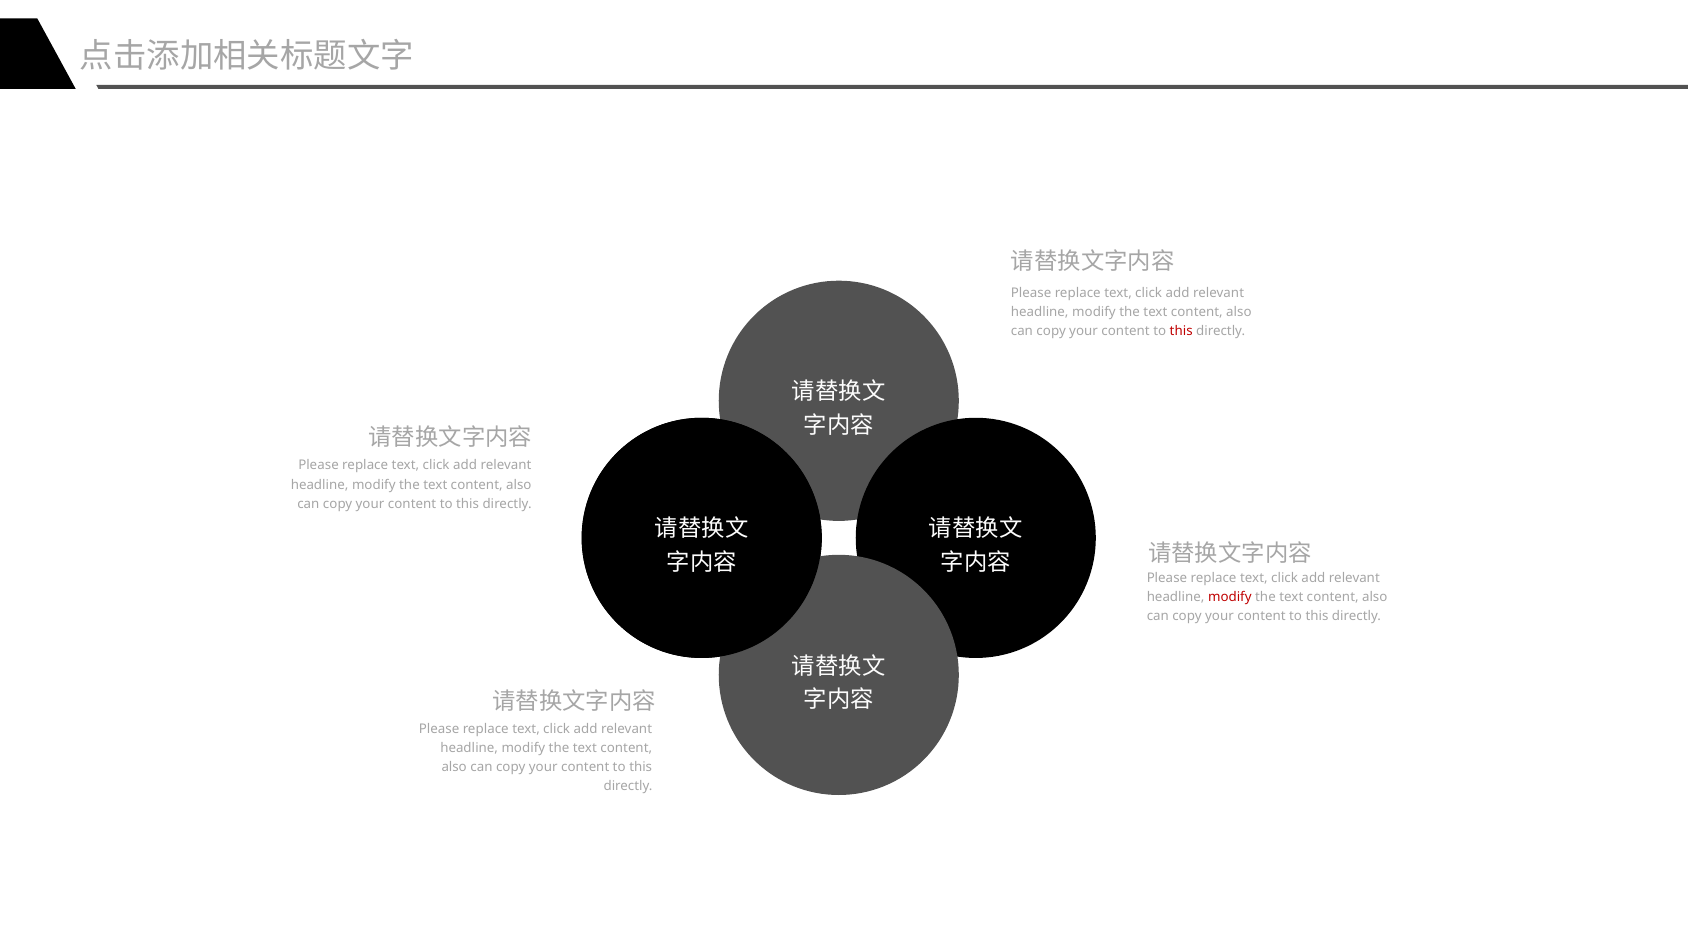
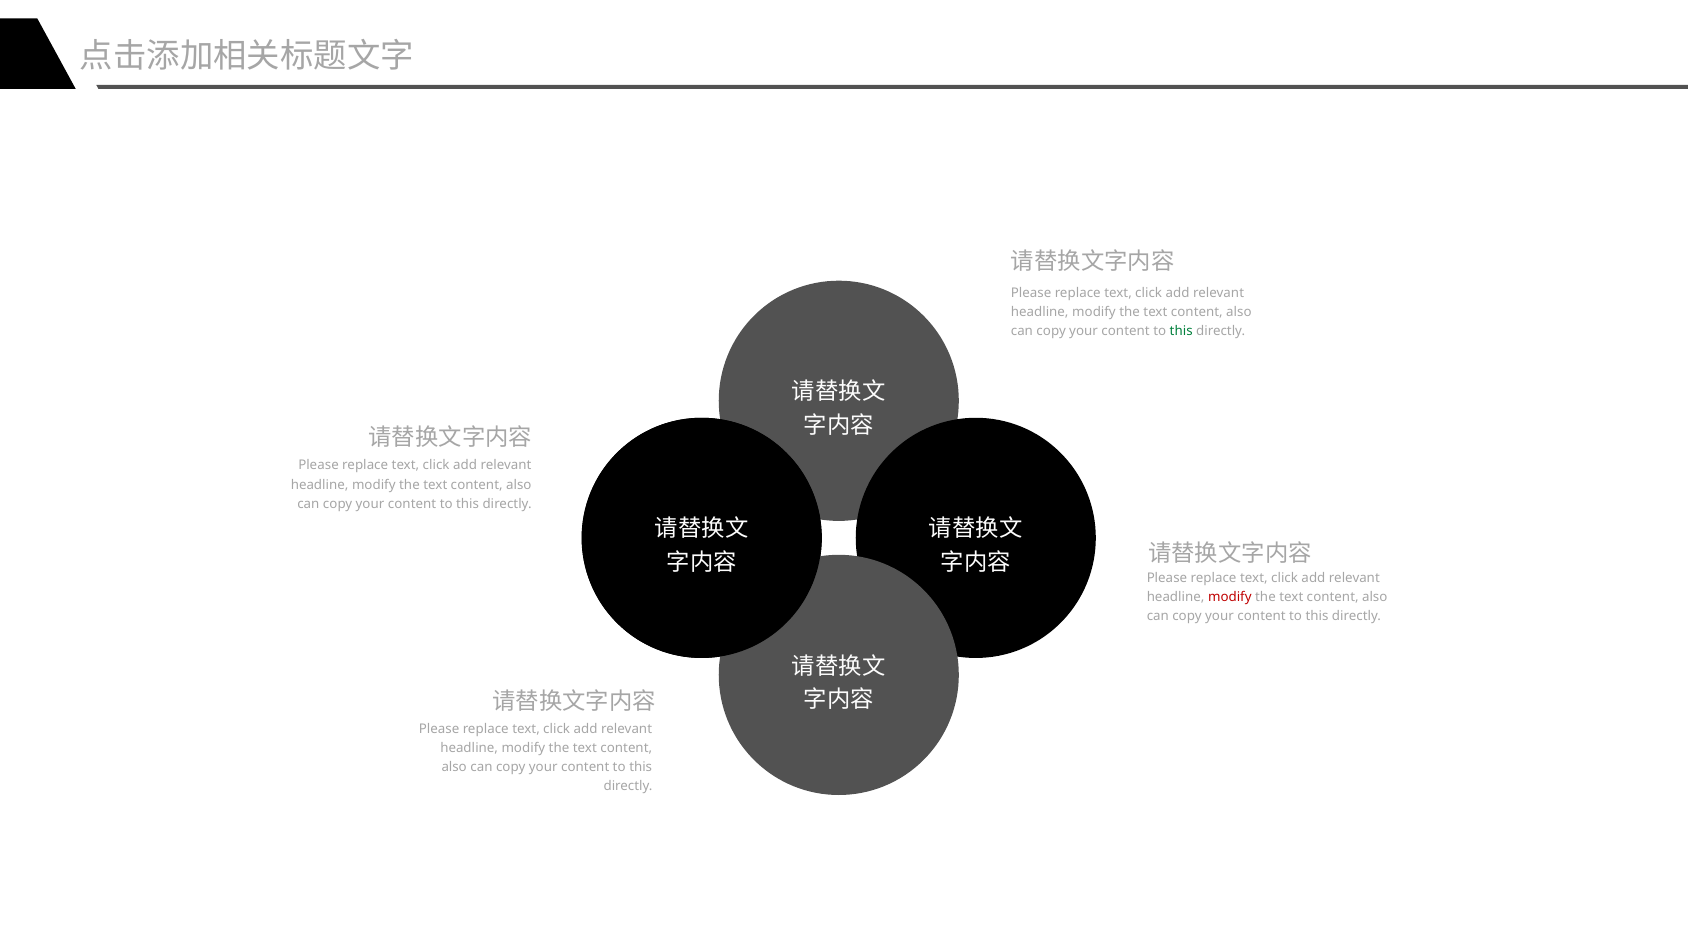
this at (1181, 331) colour: red -> green
